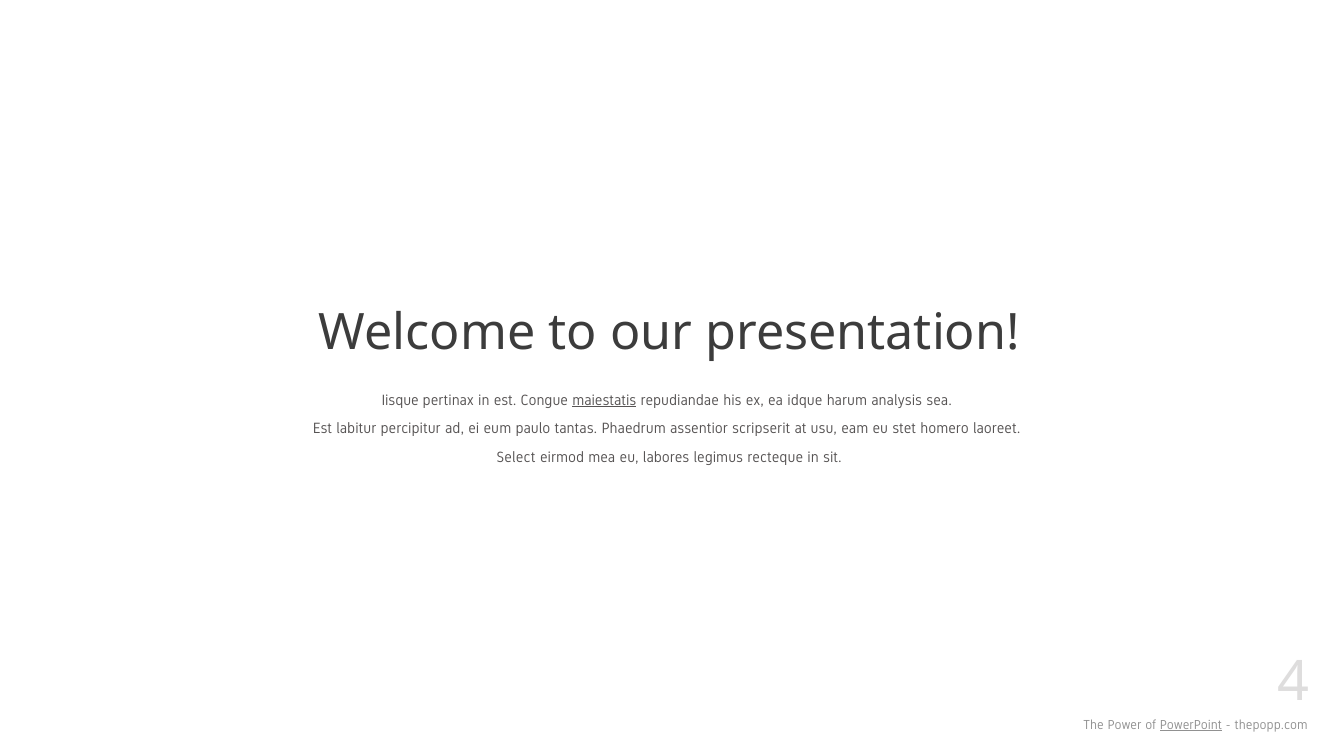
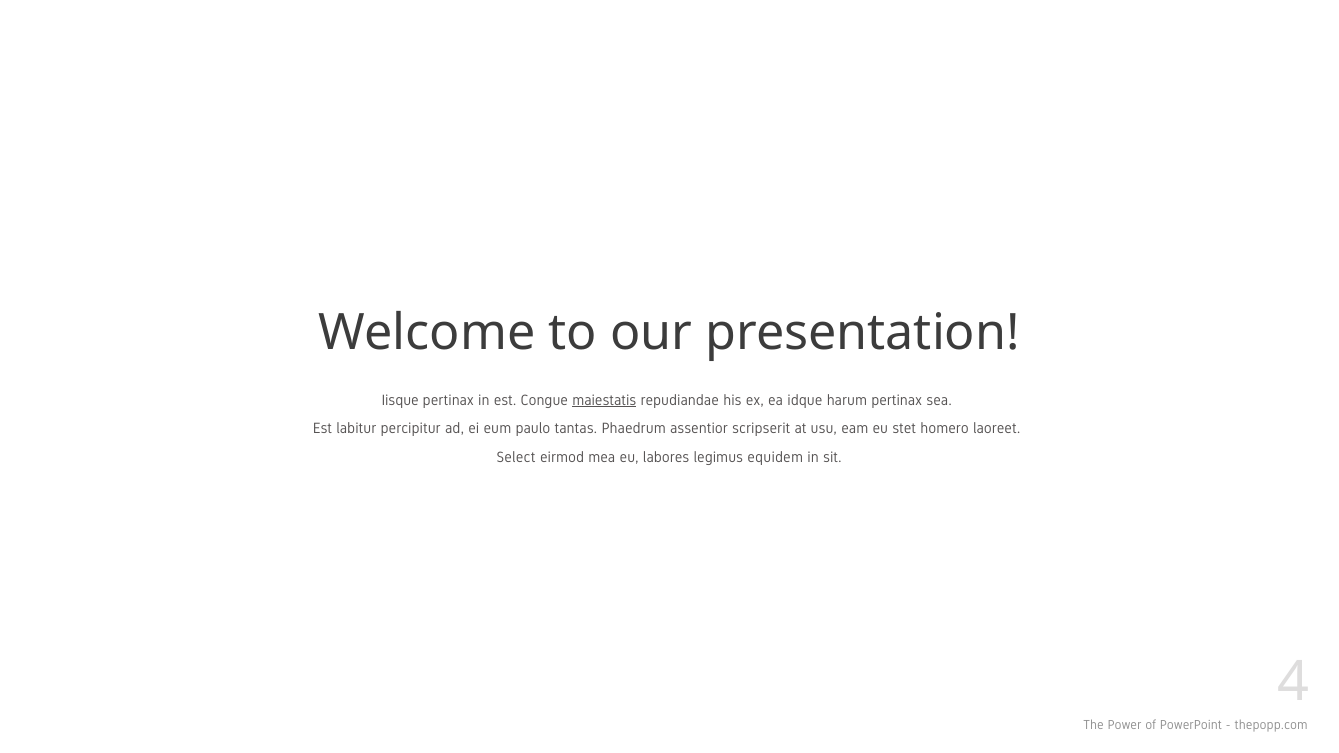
harum analysis: analysis -> pertinax
recteque: recteque -> equidem
PowerPoint underline: present -> none
